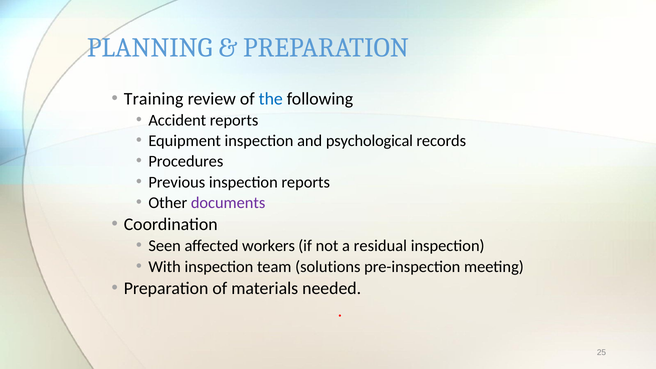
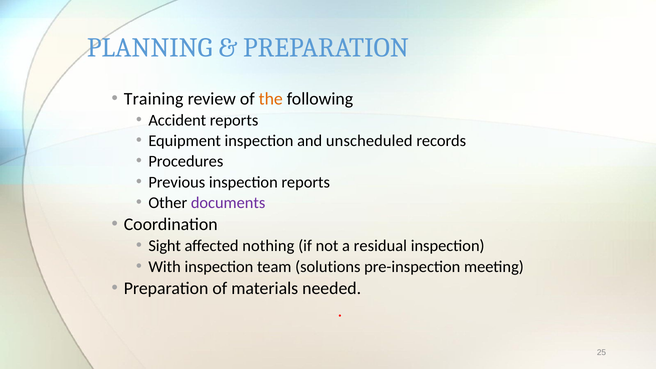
the colour: blue -> orange
psychological: psychological -> unscheduled
Seen: Seen -> Sight
workers: workers -> nothing
